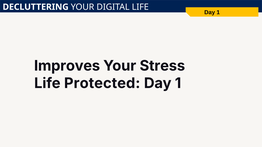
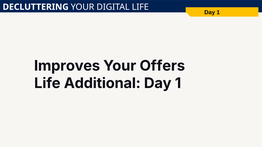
Stress: Stress -> Offers
Protected: Protected -> Additional
